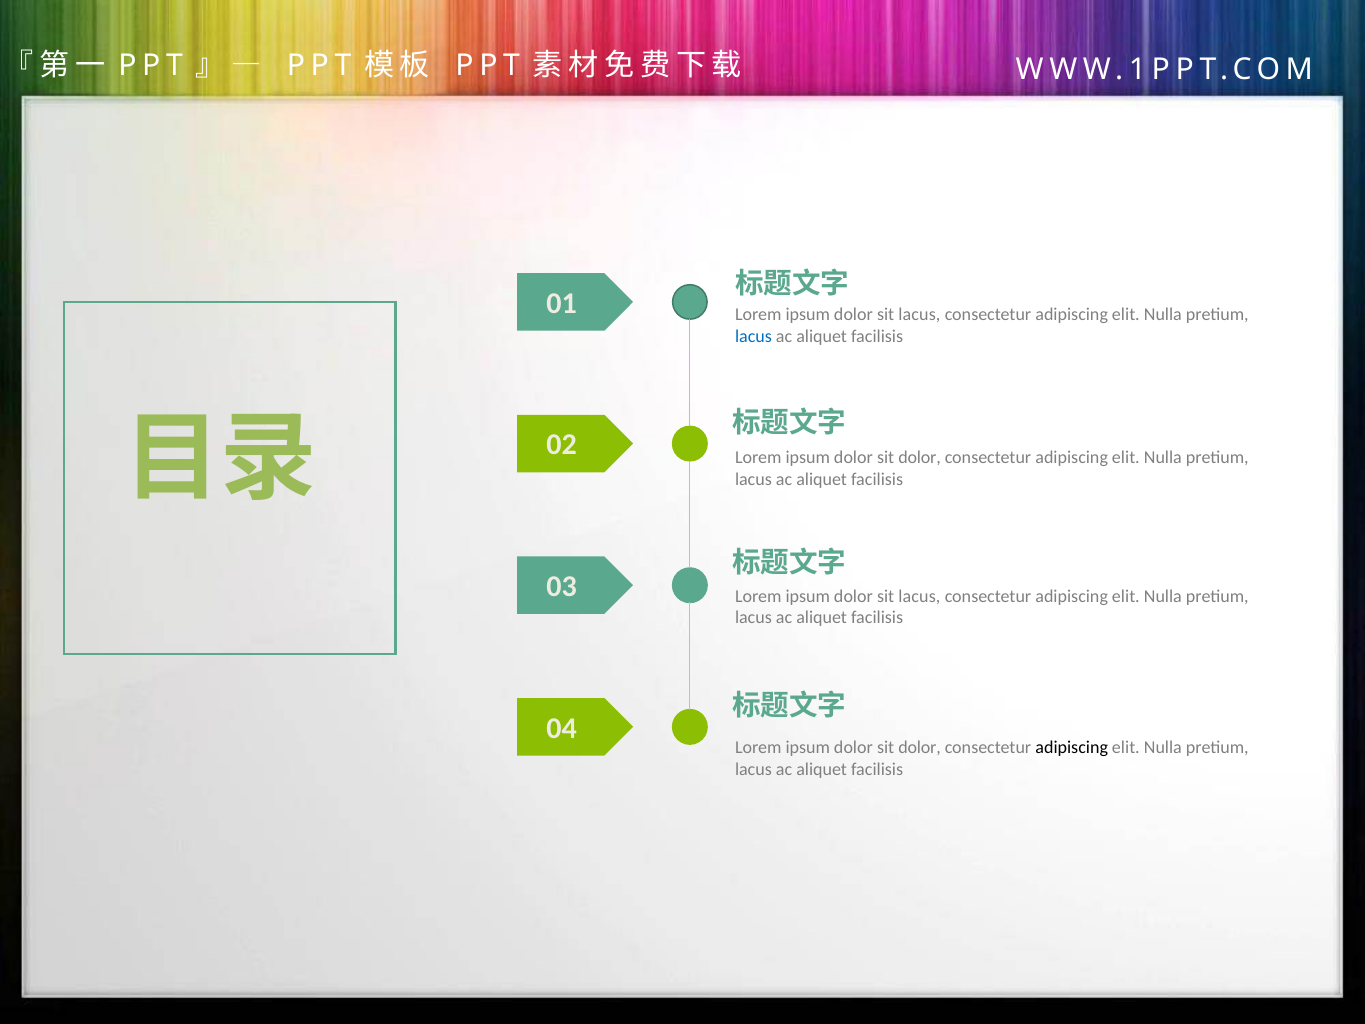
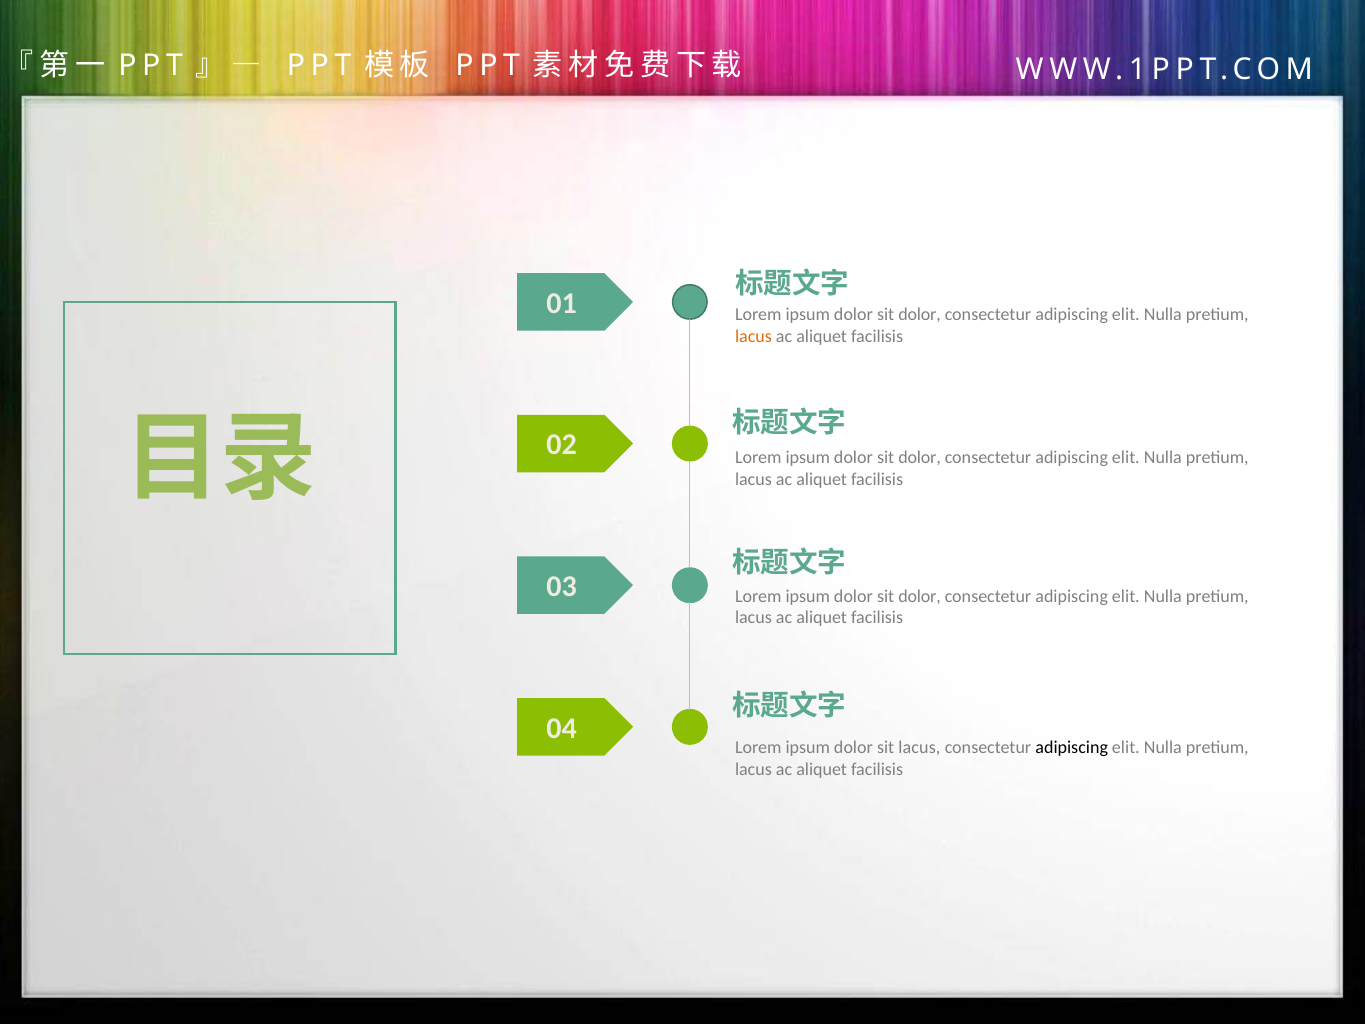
lacus at (919, 315): lacus -> dolor
lacus at (753, 336) colour: blue -> orange
lacus at (919, 596): lacus -> dolor
dolor at (920, 747): dolor -> lacus
